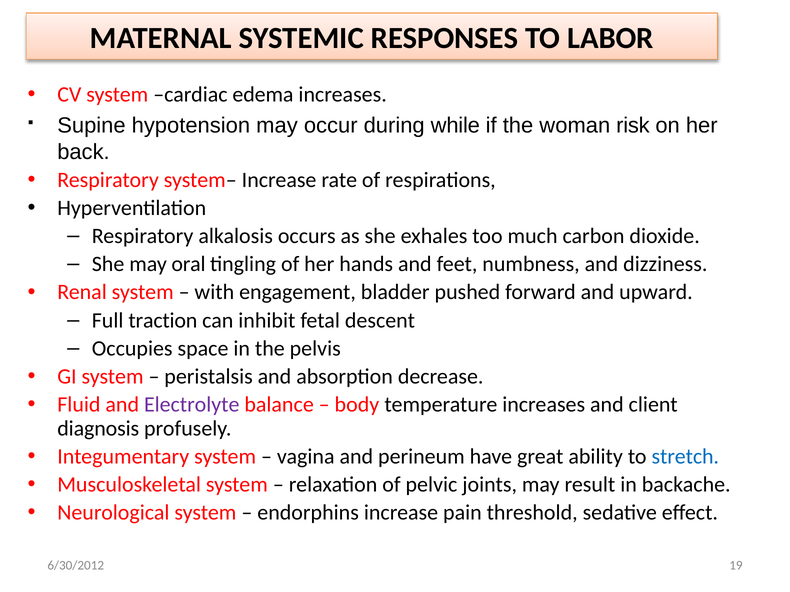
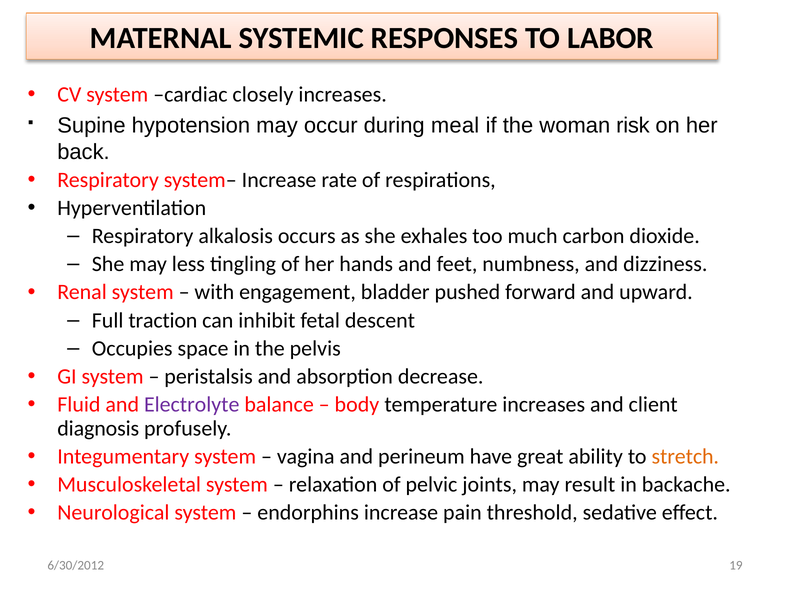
edema: edema -> closely
while: while -> meal
oral: oral -> less
stretch colour: blue -> orange
